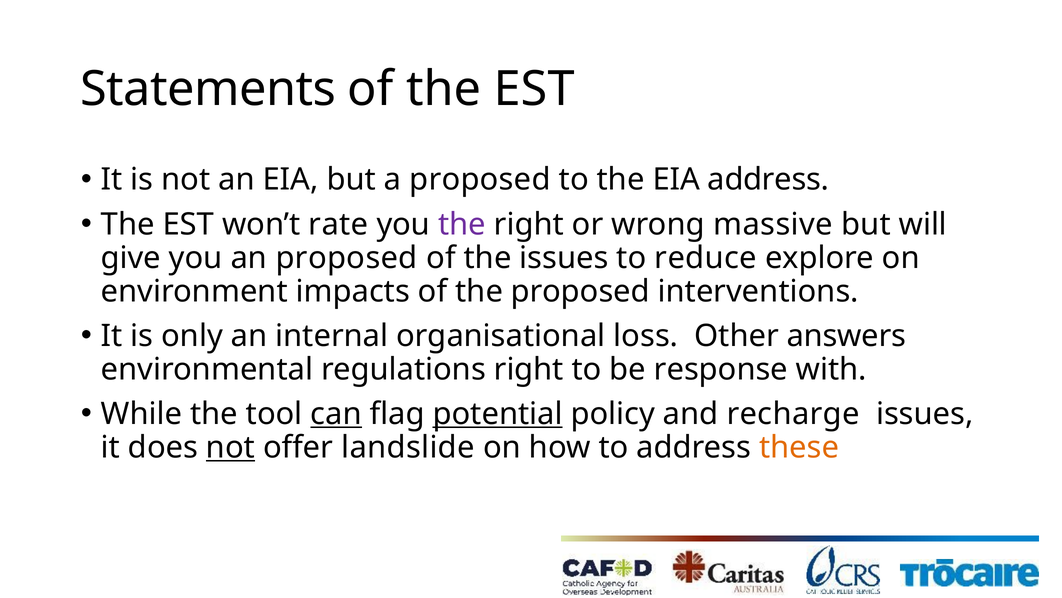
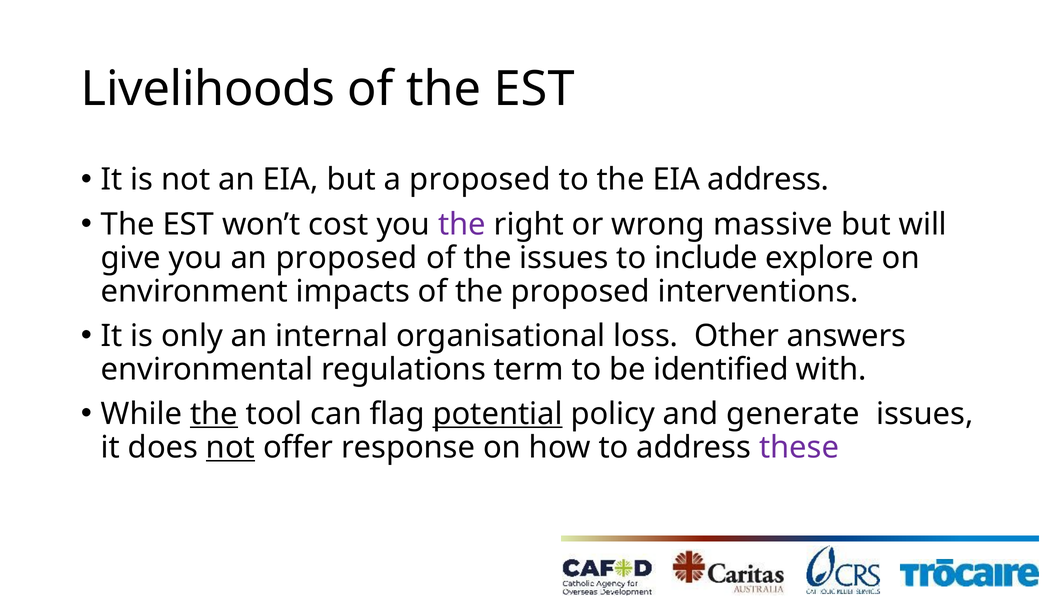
Statements: Statements -> Livelihoods
rate: rate -> cost
reduce: reduce -> include
regulations right: right -> term
response: response -> identified
the at (214, 414) underline: none -> present
can underline: present -> none
recharge: recharge -> generate
landslide: landslide -> response
these colour: orange -> purple
